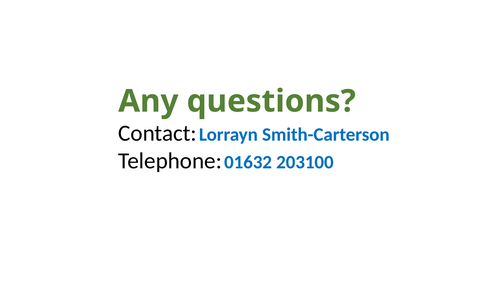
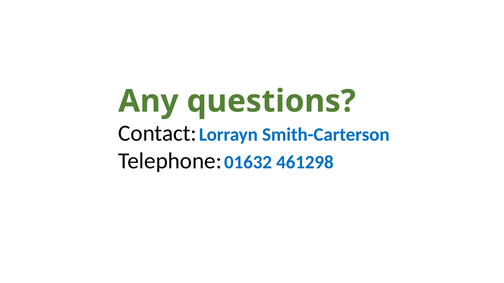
203100: 203100 -> 461298
